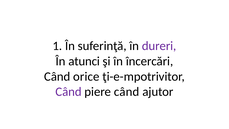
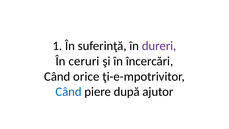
atunci: atunci -> ceruri
Când at (69, 92) colour: purple -> blue
piere când: când -> după
